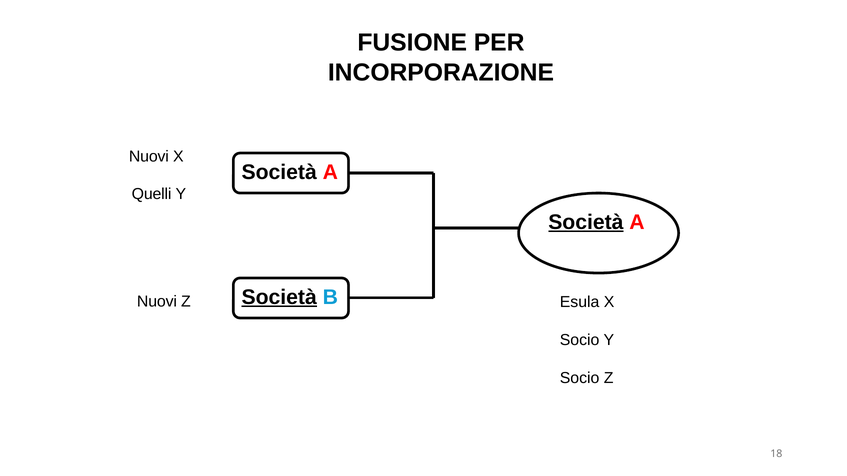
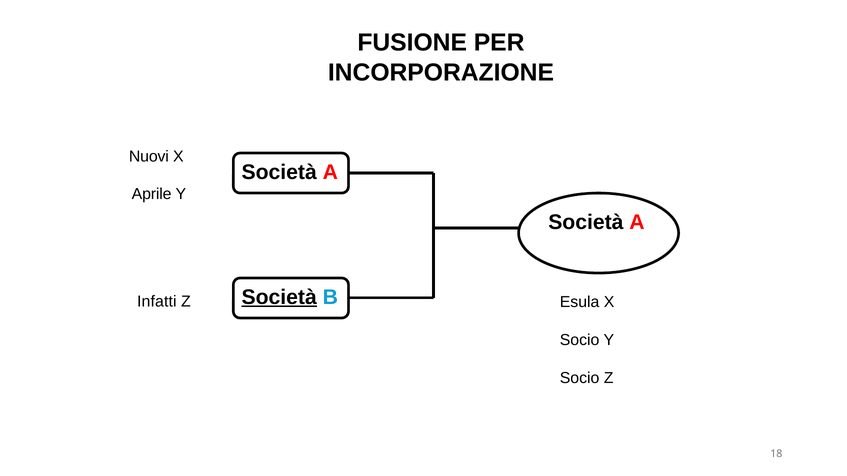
Quelli: Quelli -> Aprile
Società at (586, 222) underline: present -> none
Nuovi at (157, 302): Nuovi -> Infatti
